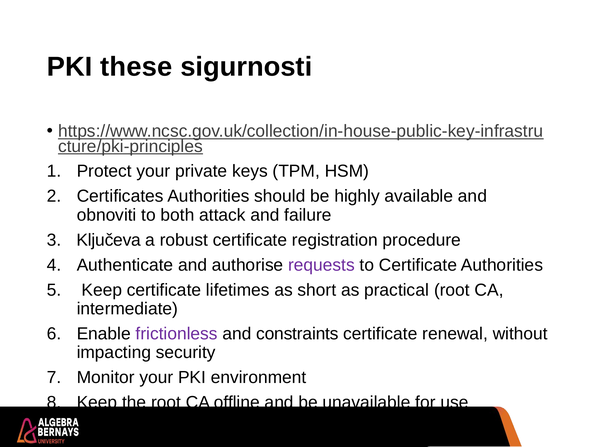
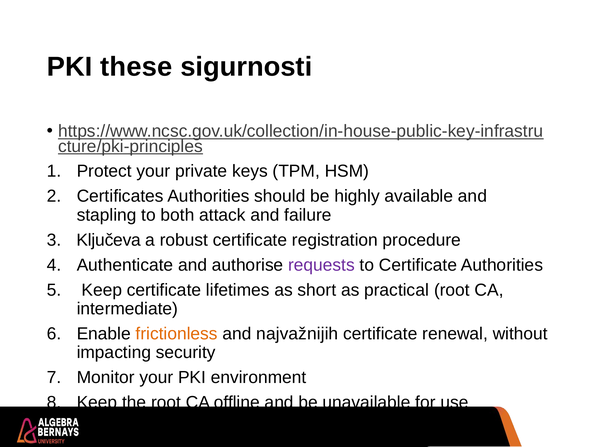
obnoviti: obnoviti -> stapling
frictionless colour: purple -> orange
constraints: constraints -> najvažnijih
